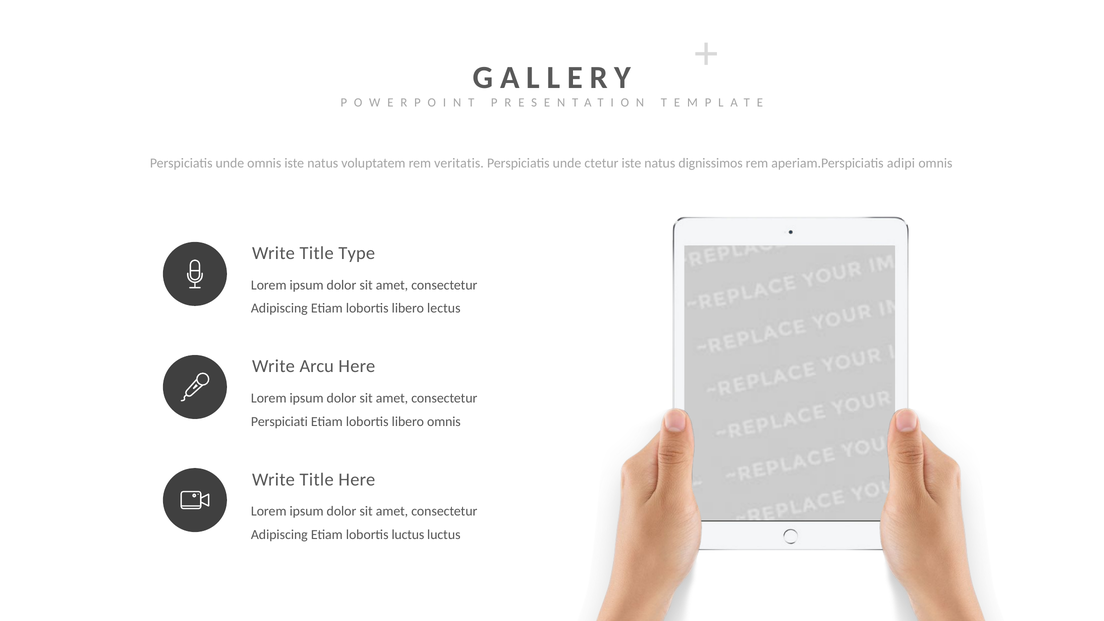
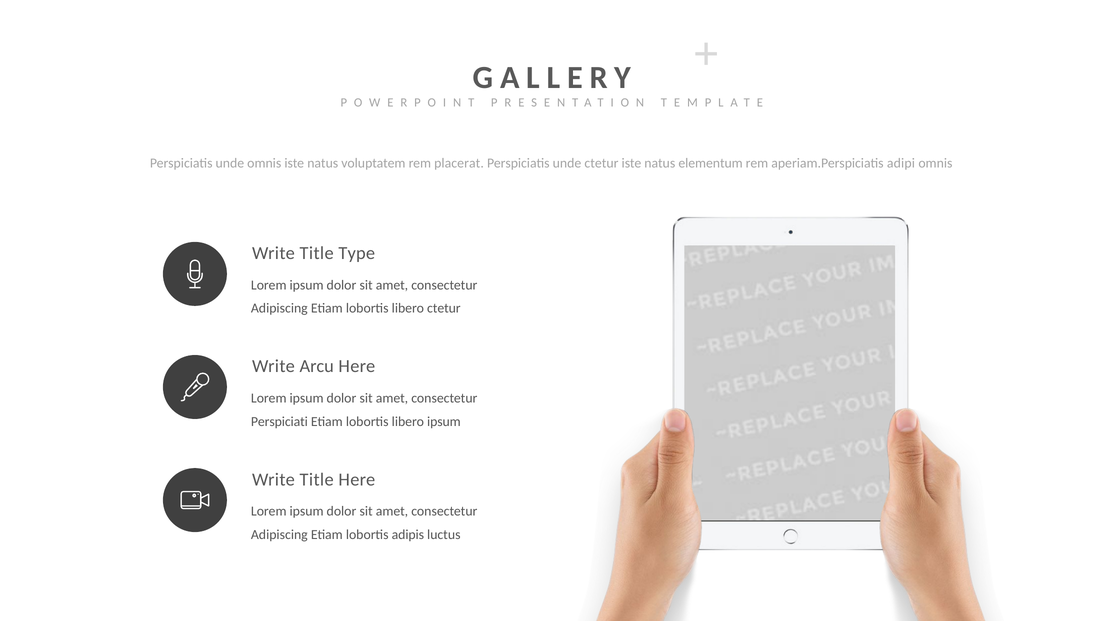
veritatis: veritatis -> placerat
dignissimos: dignissimos -> elementum
libero lectus: lectus -> ctetur
libero omnis: omnis -> ipsum
lobortis luctus: luctus -> adipis
